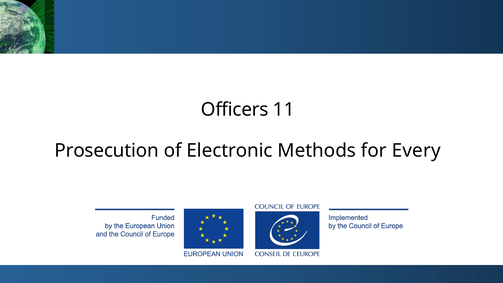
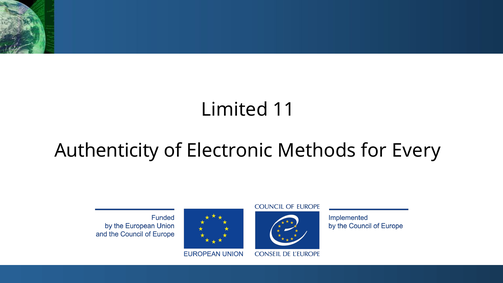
Officers: Officers -> Limited
Prosecution: Prosecution -> Authenticity
